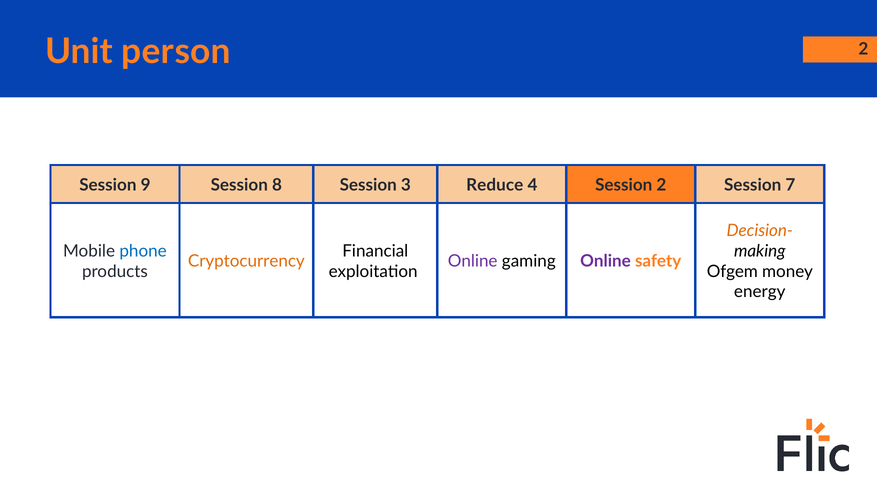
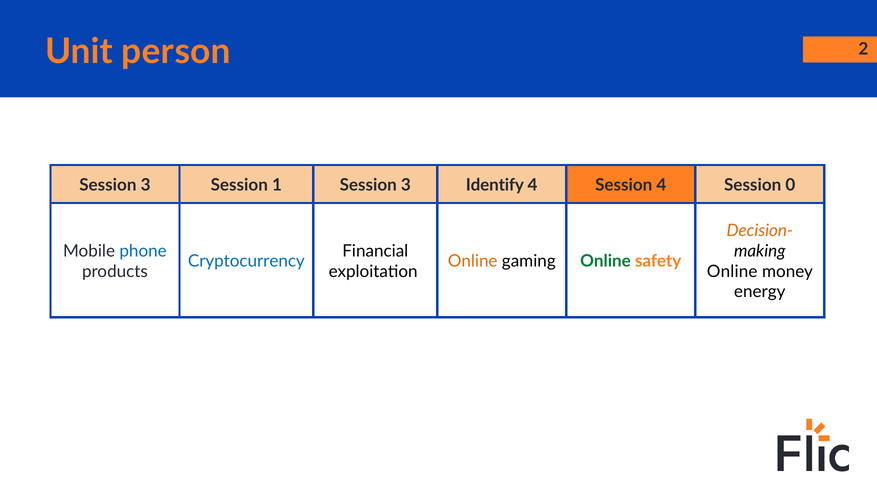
9 at (146, 185): 9 -> 3
8: 8 -> 1
Reduce: Reduce -> Identify
Session 2: 2 -> 4
7: 7 -> 0
Cryptocurrency colour: orange -> blue
Online at (473, 261) colour: purple -> orange
Online at (606, 261) colour: purple -> green
Ofgem at (732, 272): Ofgem -> Online
